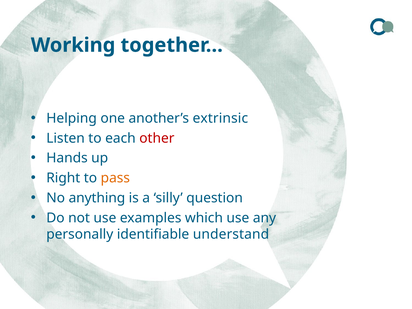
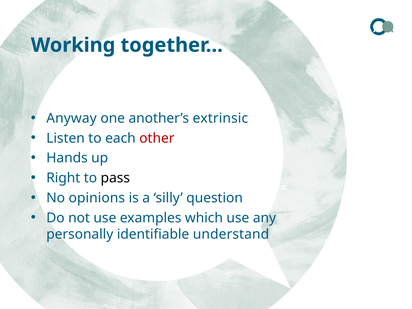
Helping: Helping -> Anyway
pass colour: orange -> black
anything: anything -> opinions
